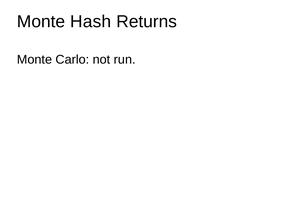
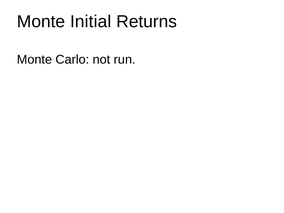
Hash: Hash -> Initial
